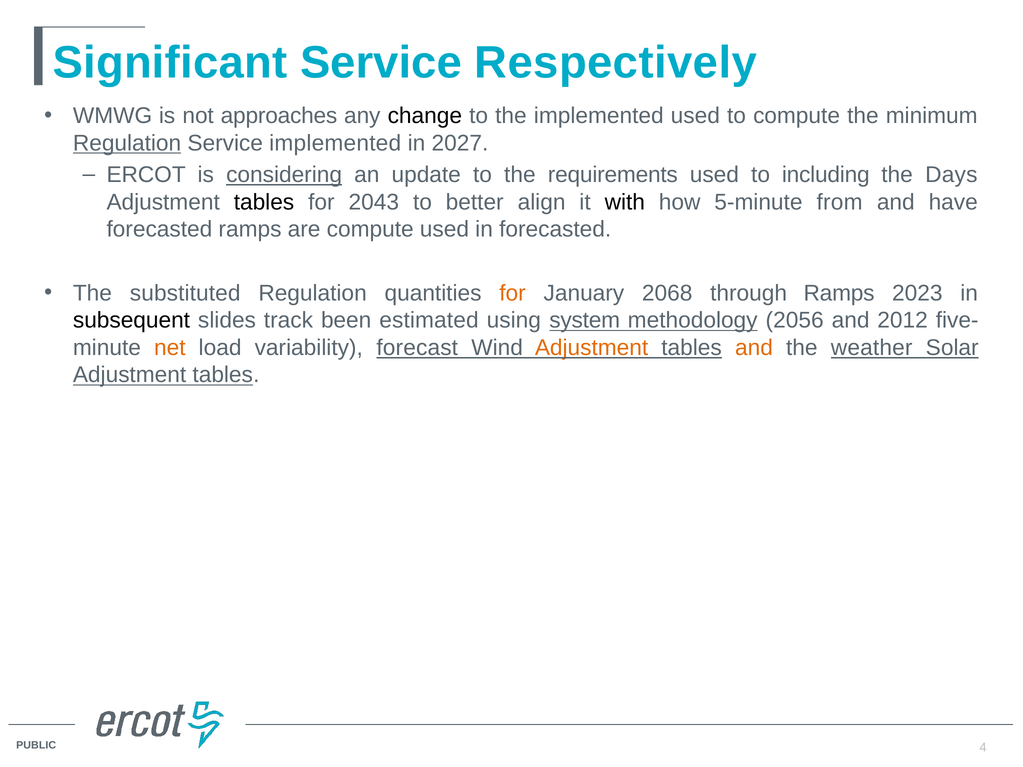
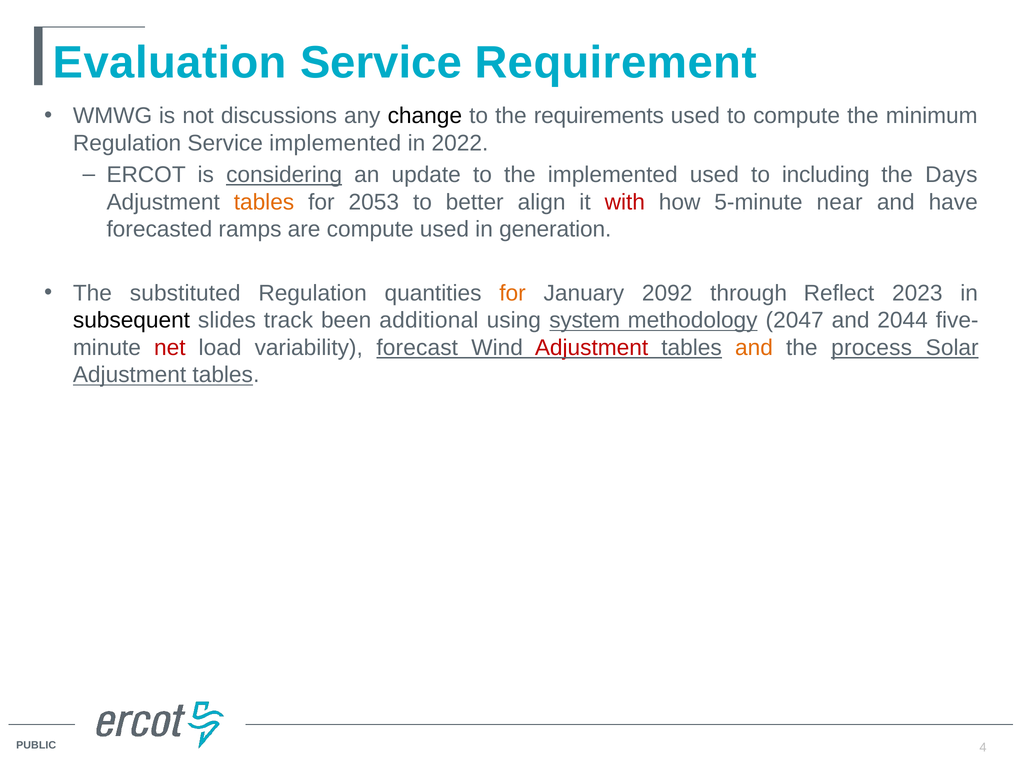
Significant: Significant -> Evaluation
Respectively: Respectively -> Requirement
approaches: approaches -> discussions
the implemented: implemented -> requirements
Regulation at (127, 143) underline: present -> none
2027: 2027 -> 2022
the requirements: requirements -> implemented
tables at (264, 202) colour: black -> orange
2043: 2043 -> 2053
with colour: black -> red
from: from -> near
in forecasted: forecasted -> generation
2068: 2068 -> 2092
through Ramps: Ramps -> Reflect
estimated: estimated -> additional
2056: 2056 -> 2047
2012: 2012 -> 2044
net colour: orange -> red
Adjustment at (592, 348) colour: orange -> red
weather: weather -> process
